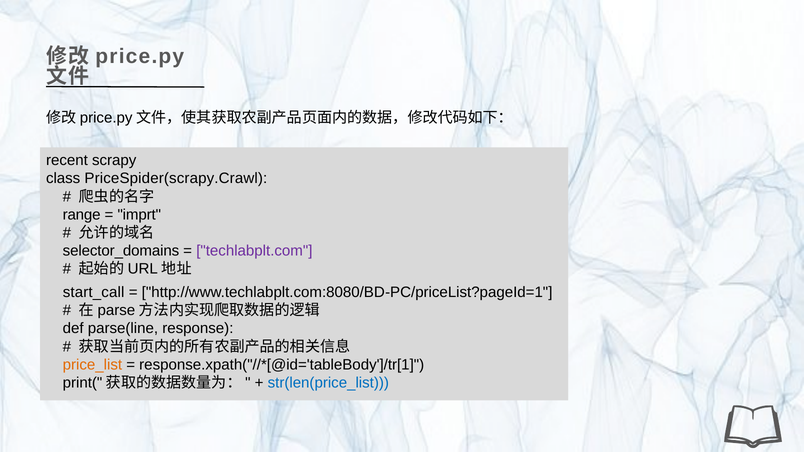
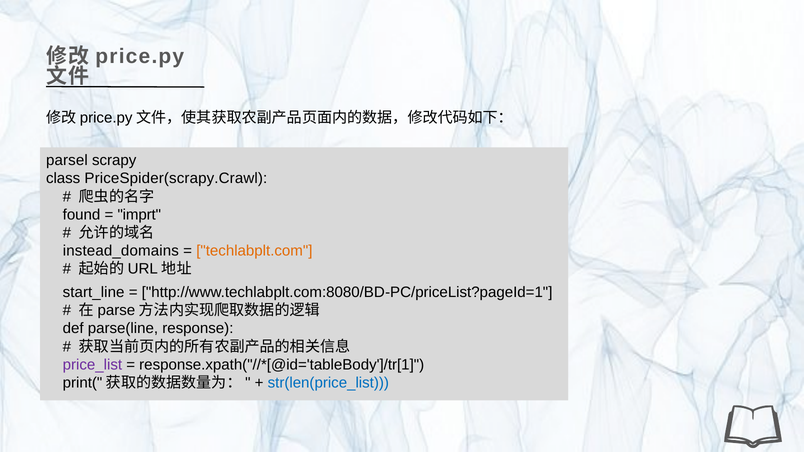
recent: recent -> parsel
range: range -> found
selector_domains: selector_domains -> instead_domains
techlabplt.com colour: purple -> orange
start_call: start_call -> start_line
price_list colour: orange -> purple
